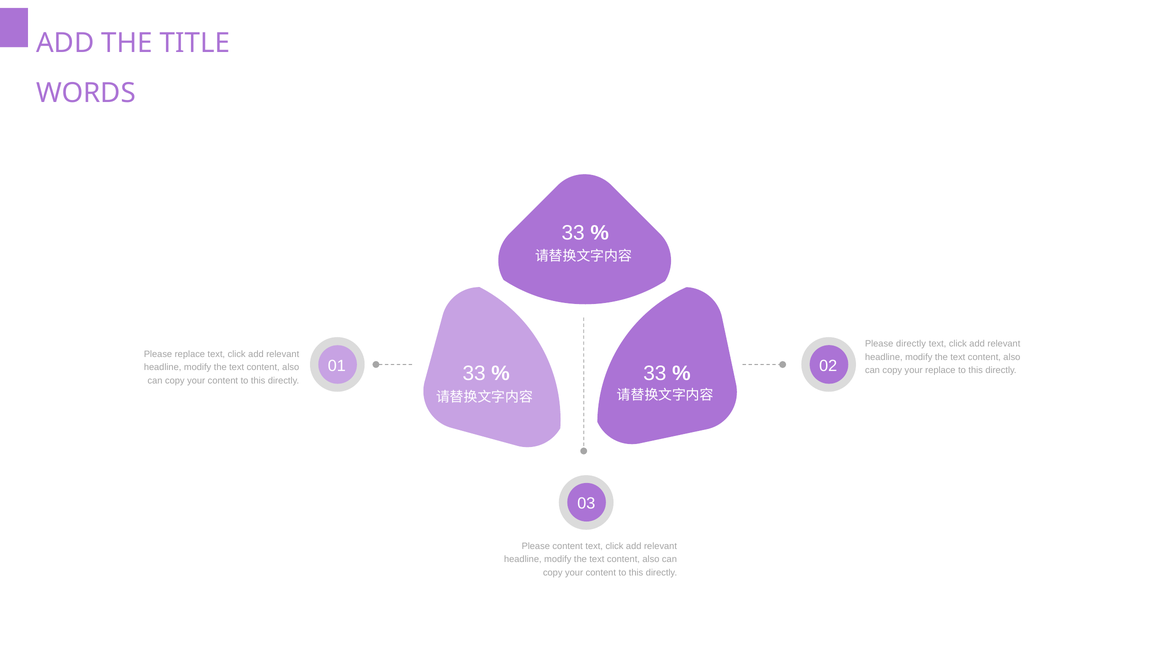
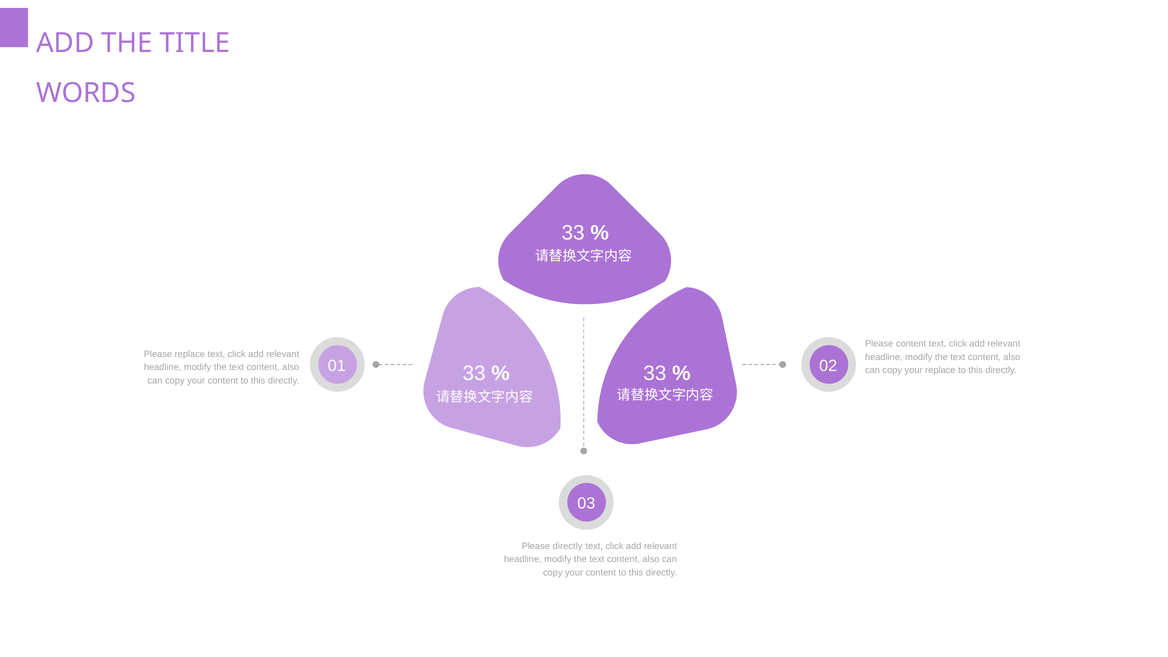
Please directly: directly -> content
Please content: content -> directly
